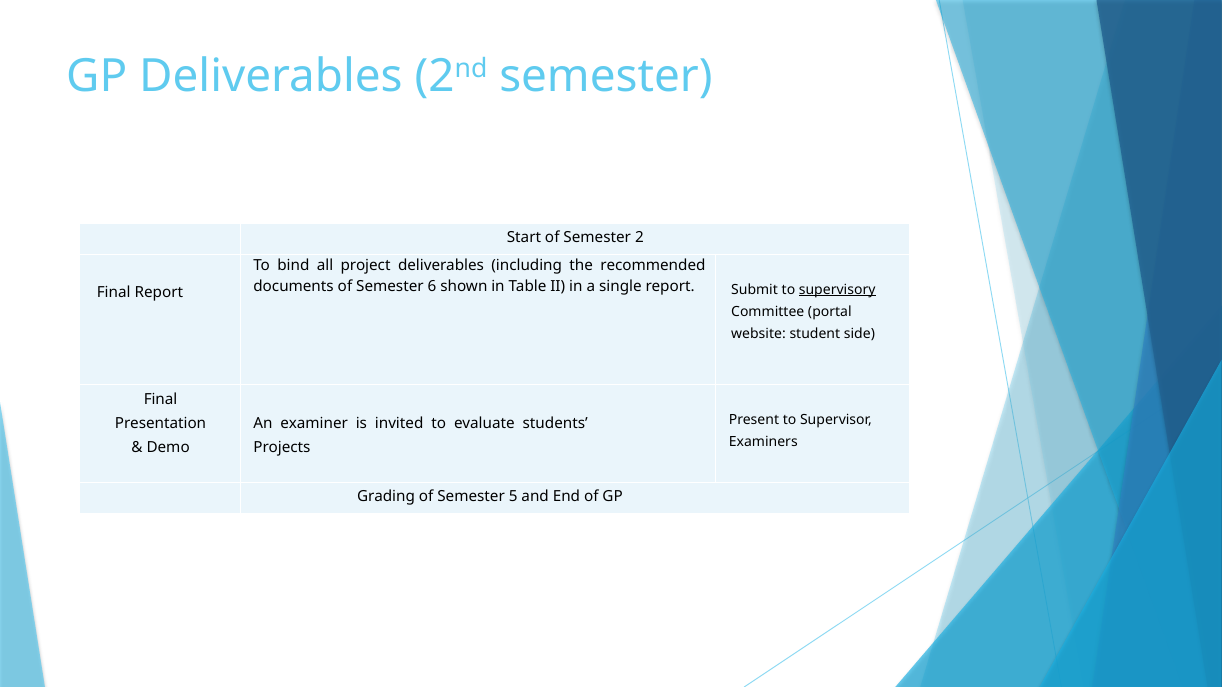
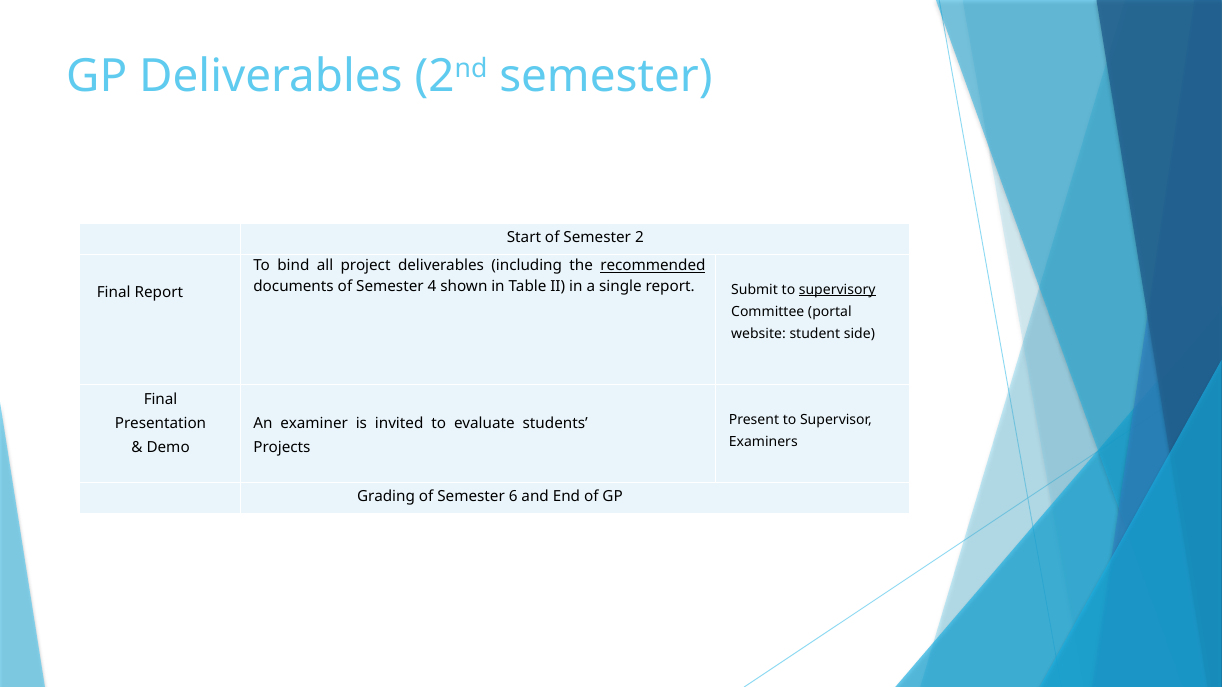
recommended underline: none -> present
6: 6 -> 4
5: 5 -> 6
